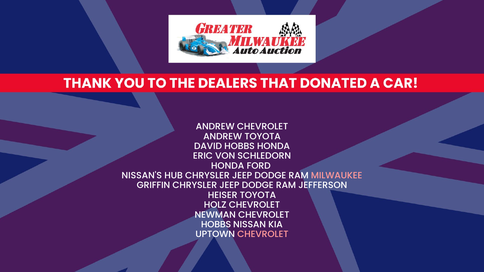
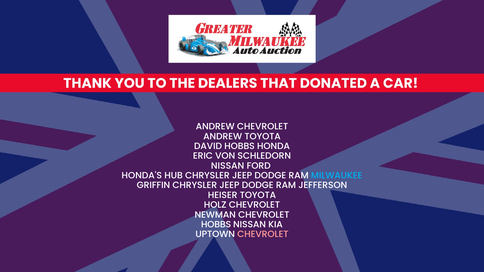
HONDA at (228, 166): HONDA -> NISSAN
NISSAN'S: NISSAN'S -> HONDA'S
MILWAUKEE colour: pink -> light blue
